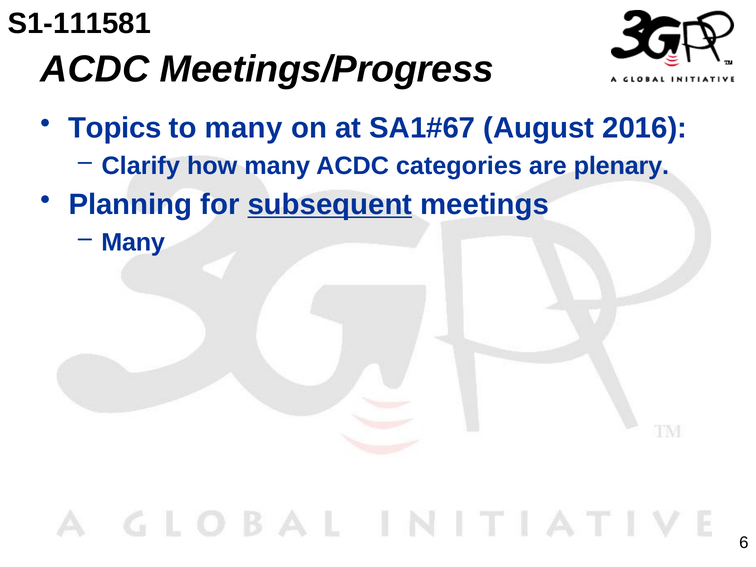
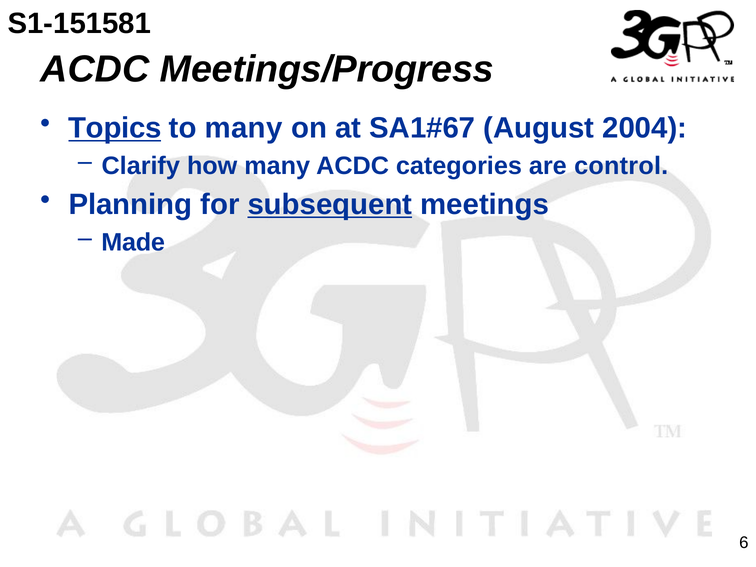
S1-111581: S1-111581 -> S1-151581
Topics underline: none -> present
2016: 2016 -> 2004
plenary: plenary -> control
Many at (133, 242): Many -> Made
